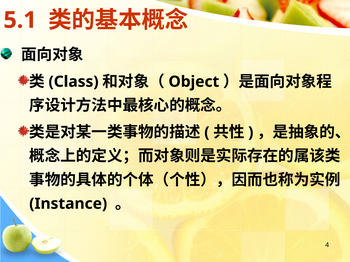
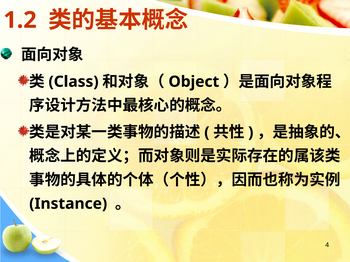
5.1: 5.1 -> 1.2
